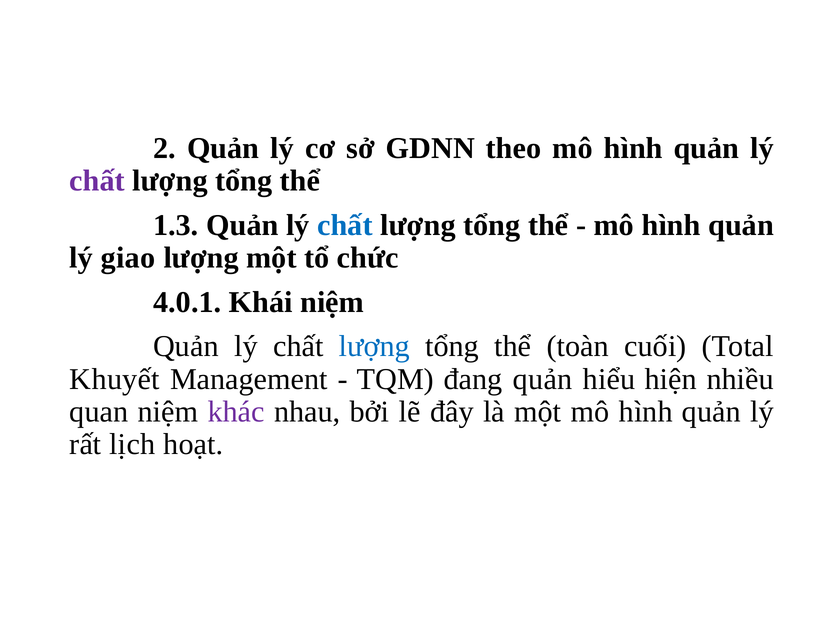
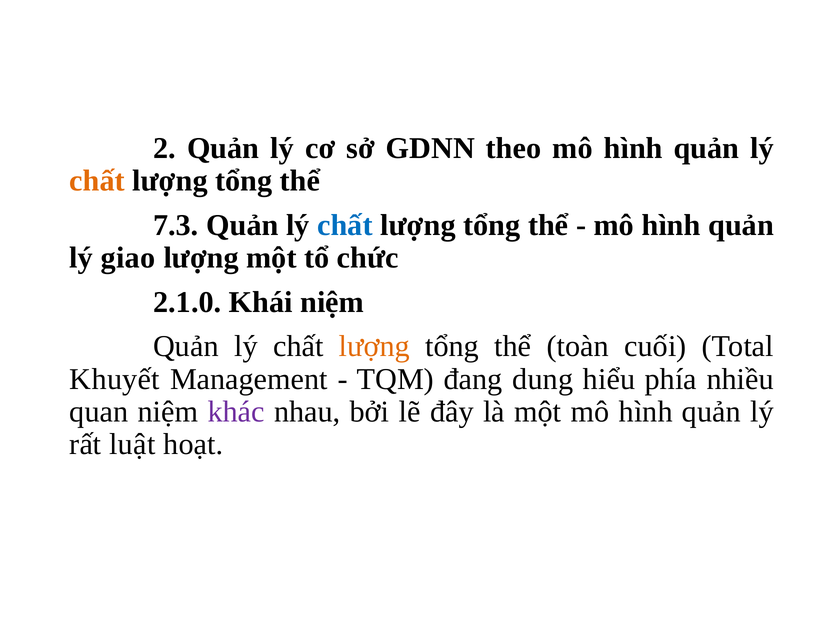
chất at (97, 181) colour: purple -> orange
1.3: 1.3 -> 7.3
4.0.1: 4.0.1 -> 2.1.0
lượng at (374, 346) colour: blue -> orange
đang quản: quản -> dung
hiện: hiện -> phía
lịch: lịch -> luật
